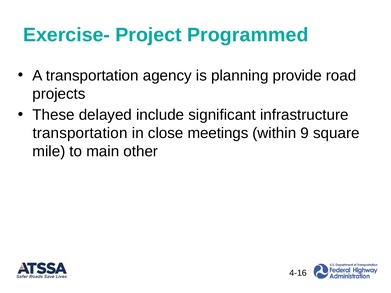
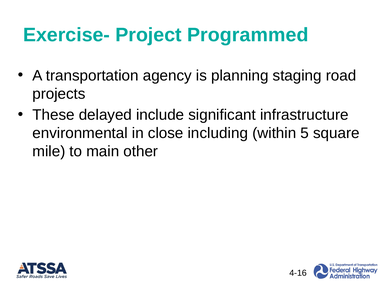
provide: provide -> staging
transportation at (80, 133): transportation -> environmental
meetings: meetings -> including
9: 9 -> 5
